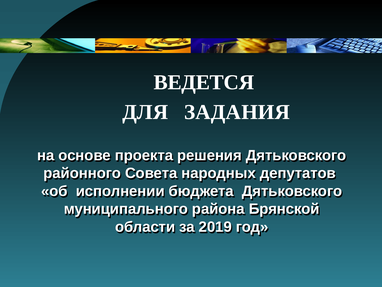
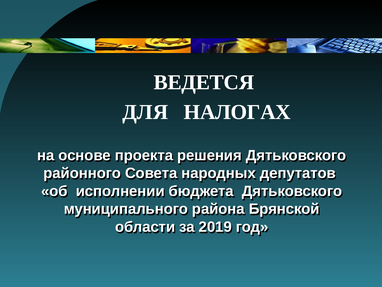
ЗАДАНИЯ: ЗАДАНИЯ -> НАЛОГАХ
